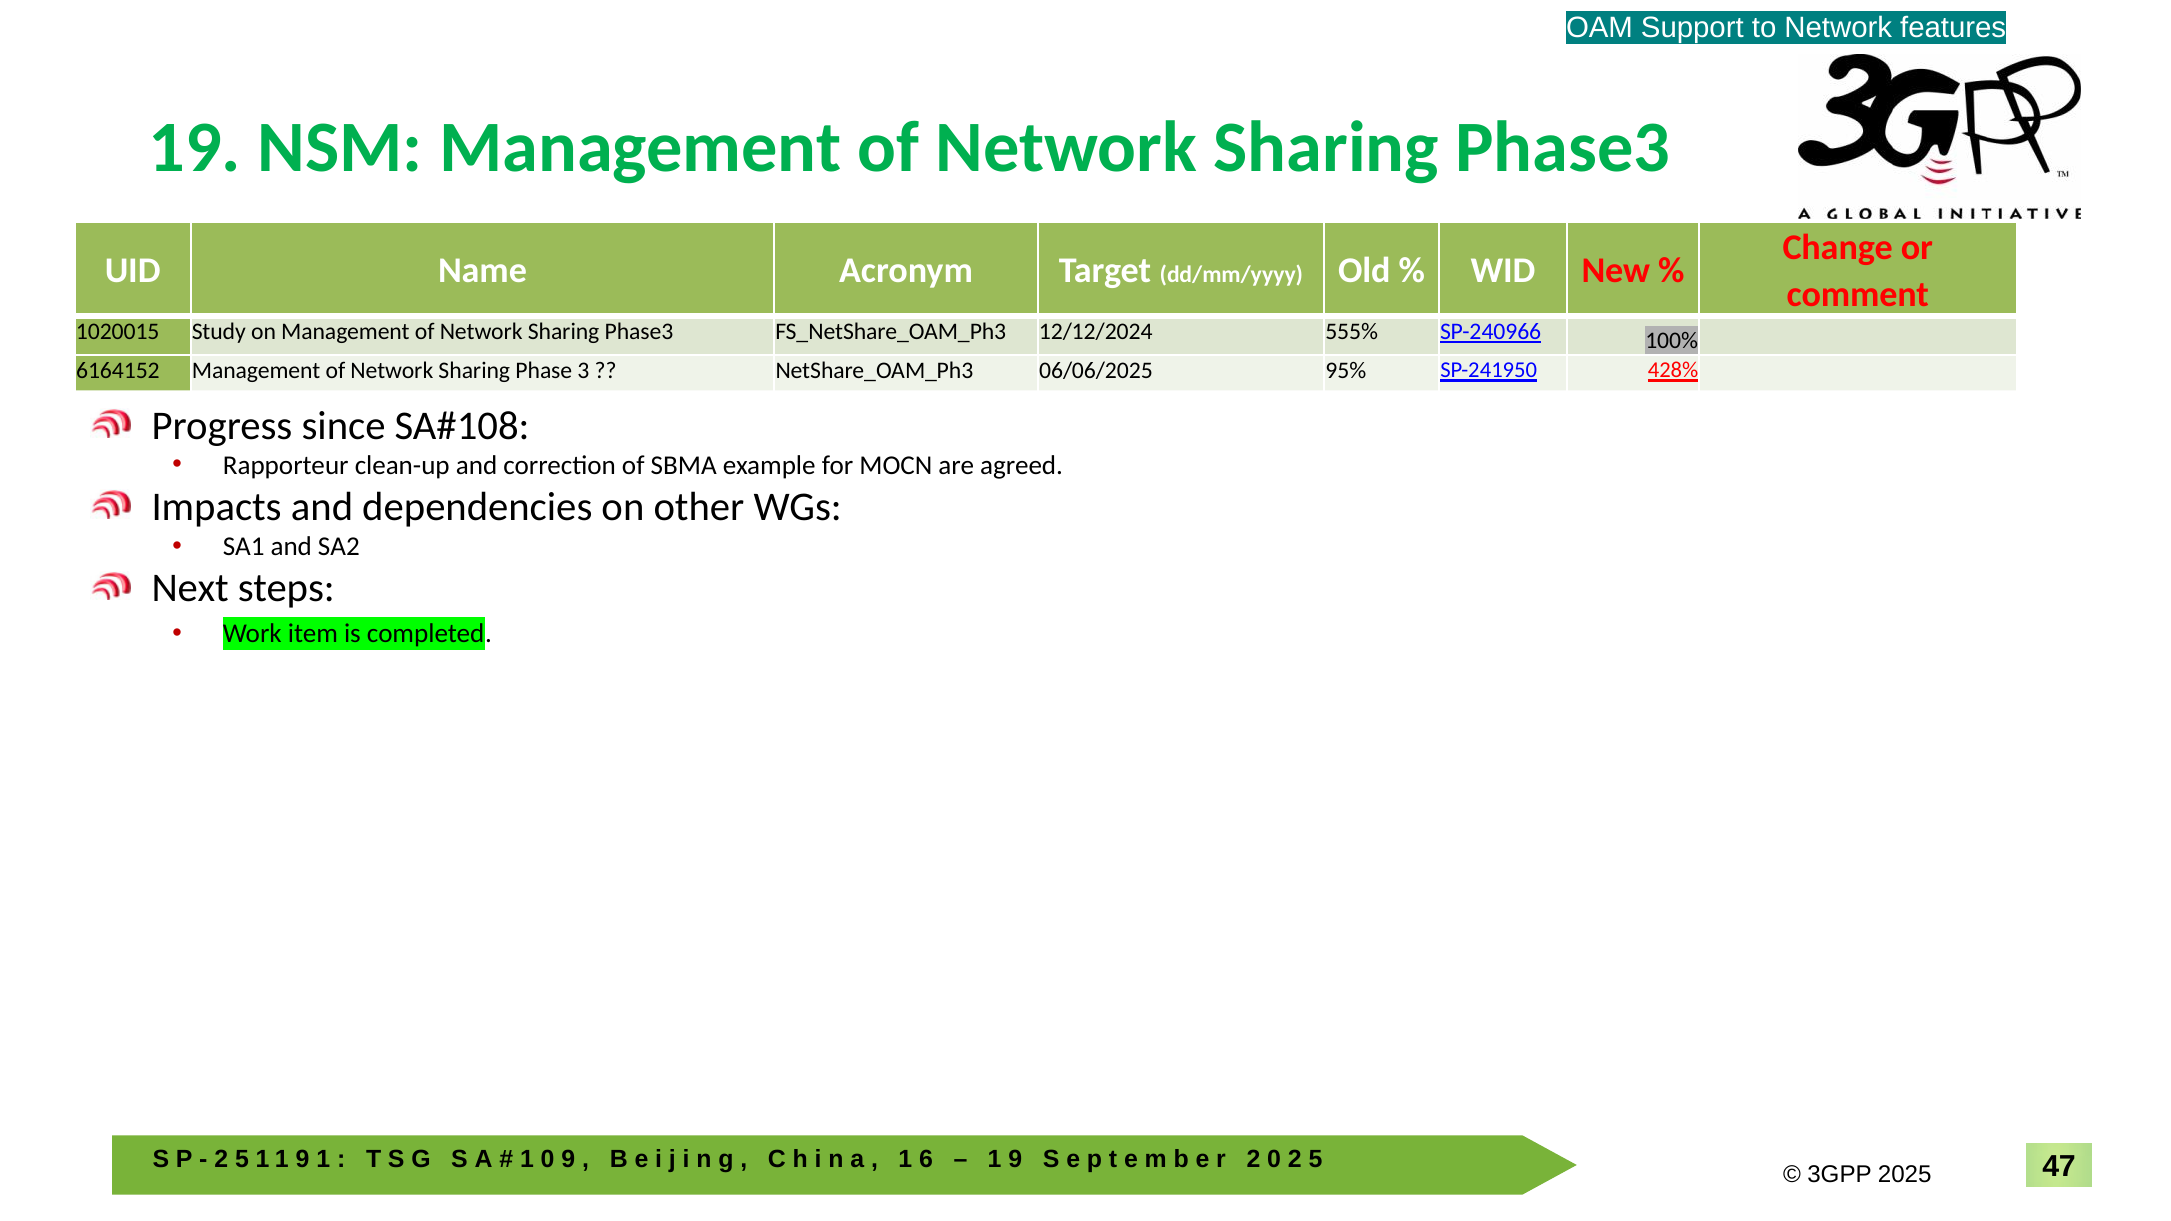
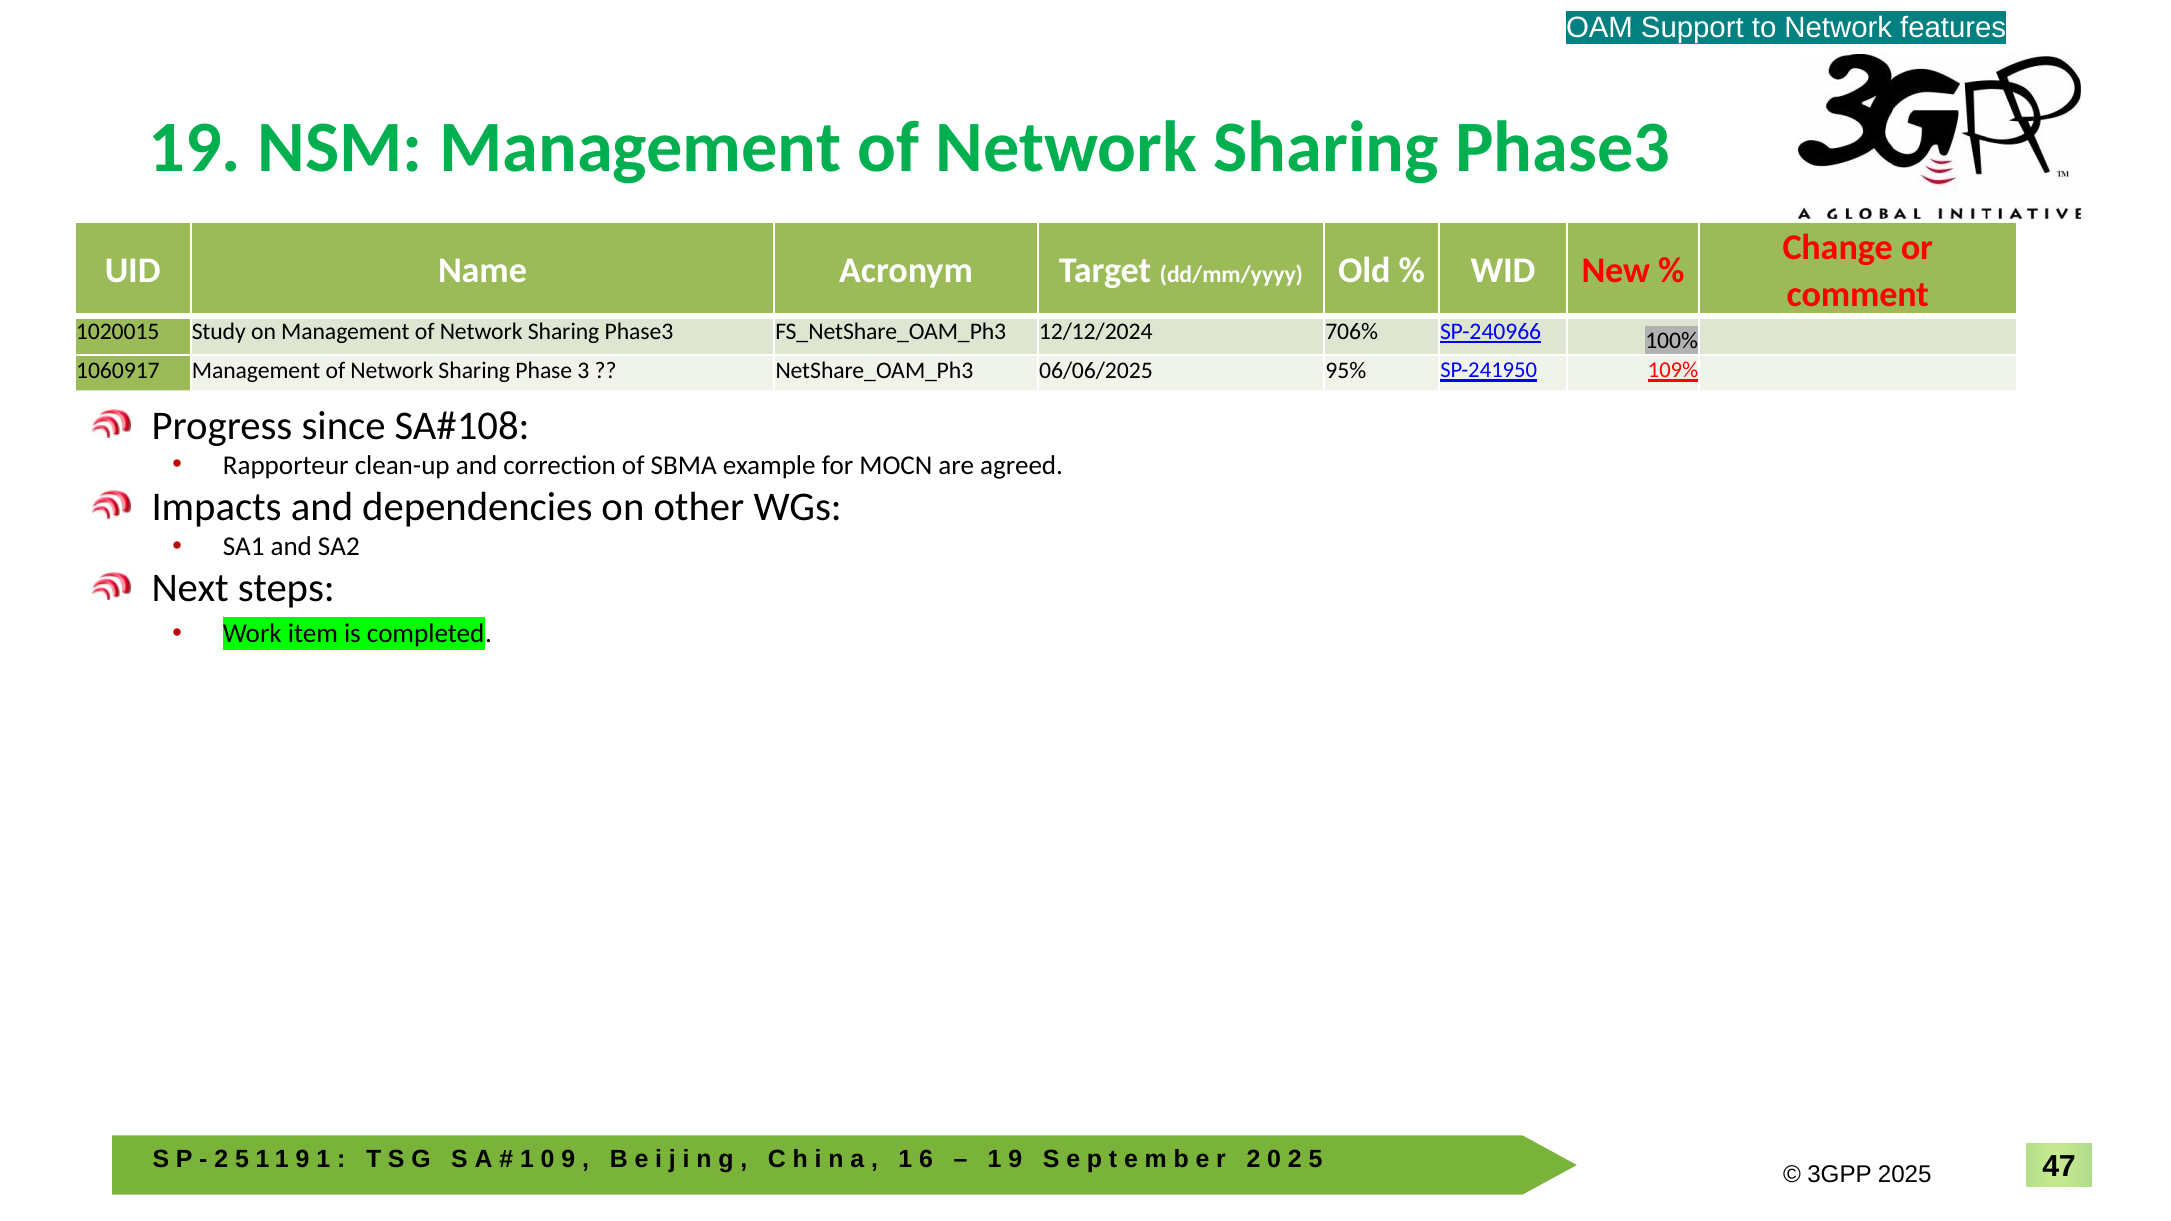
555%: 555% -> 706%
6164152: 6164152 -> 1060917
428%: 428% -> 109%
